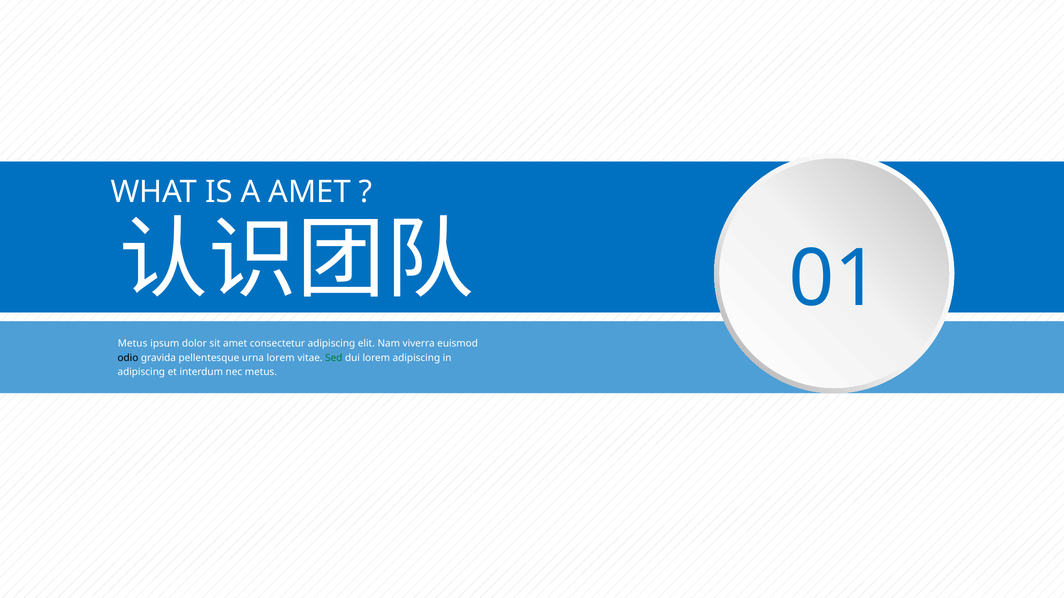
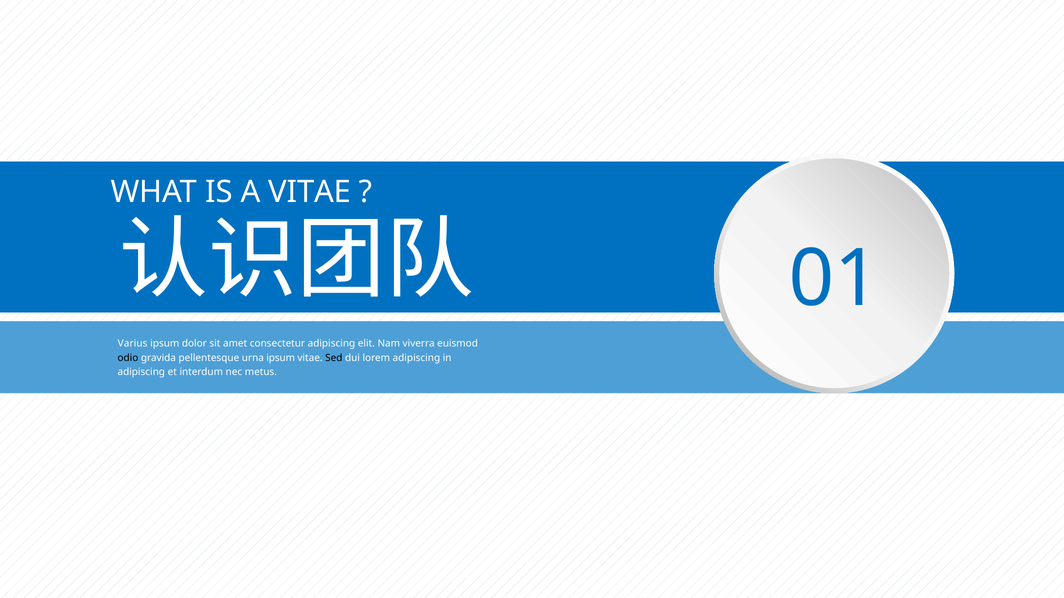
A AMET: AMET -> VITAE
Metus at (133, 344): Metus -> Varius
urna lorem: lorem -> ipsum
Sed colour: green -> black
